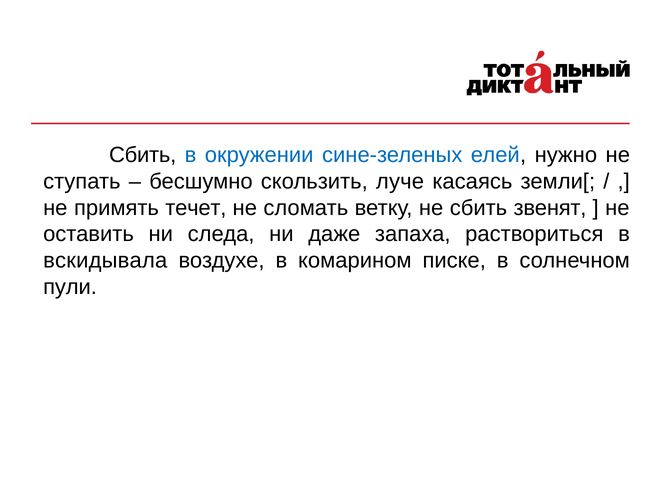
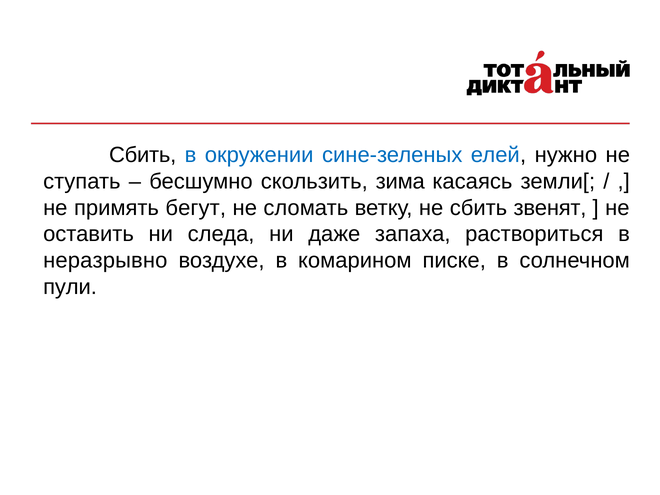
луче: луче -> зима
течет: течет -> бегут
вскидывала: вскидывала -> неразрывно
